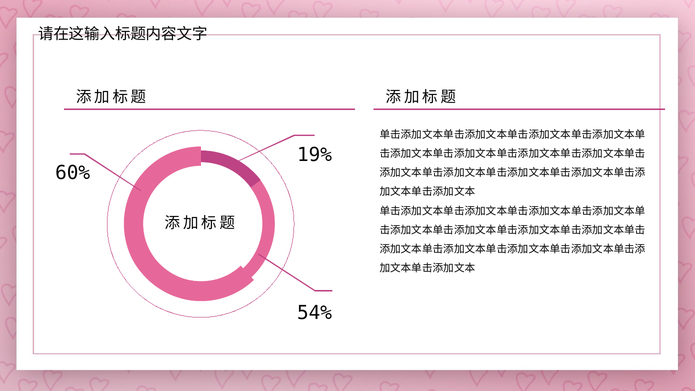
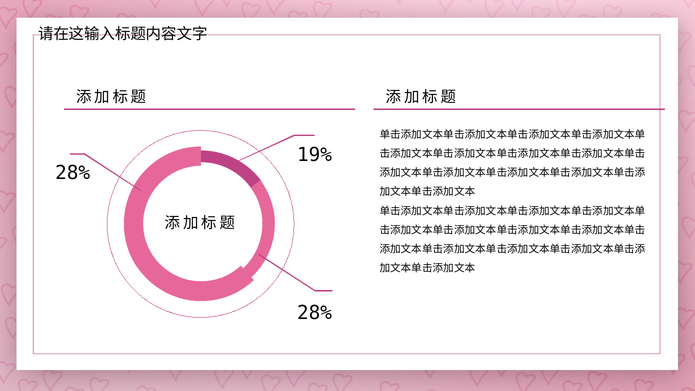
60% at (73, 173): 60% -> 28%
54% at (315, 313): 54% -> 28%
